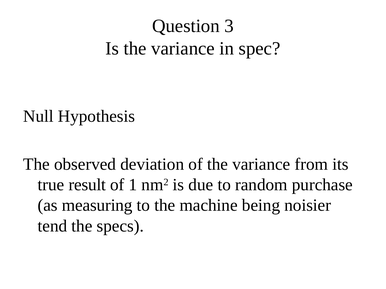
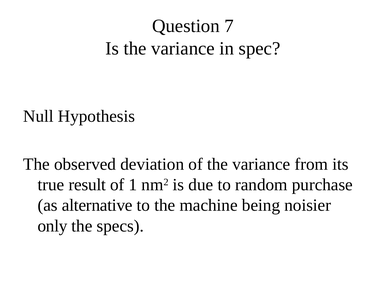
3: 3 -> 7
measuring: measuring -> alternative
tend: tend -> only
